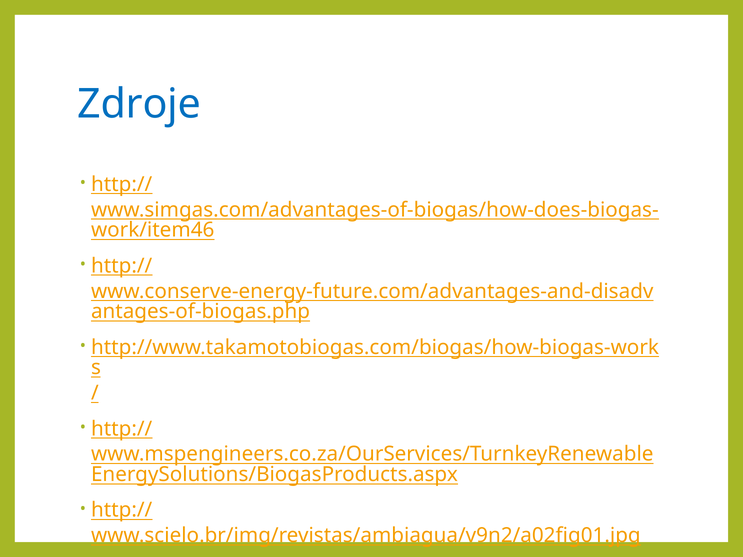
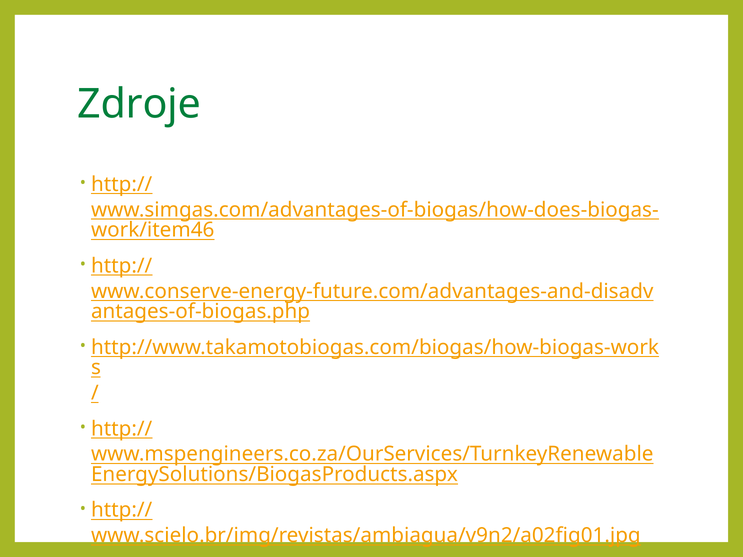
Zdroje colour: blue -> green
